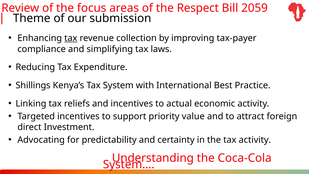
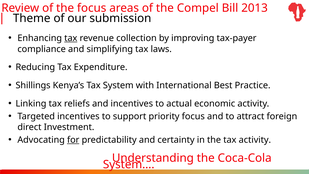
Respect: Respect -> Compel
2059: 2059 -> 2013
priority value: value -> focus
for underline: none -> present
